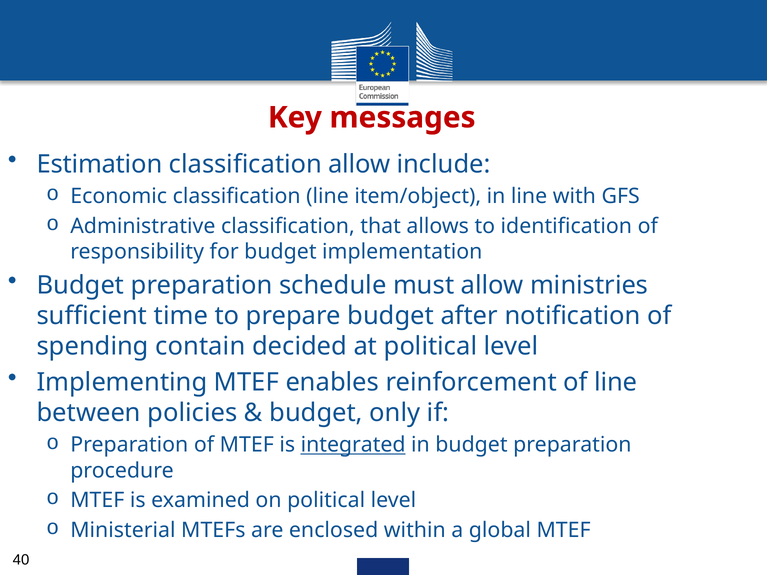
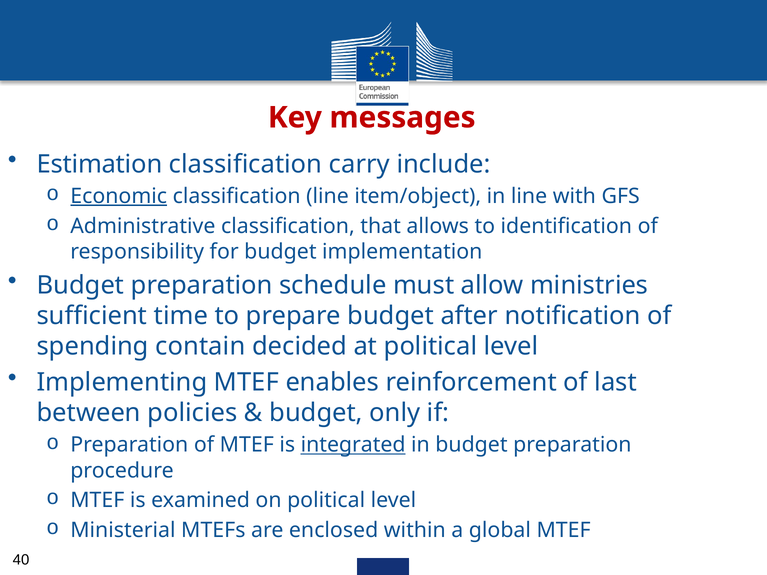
classification allow: allow -> carry
Economic underline: none -> present
of line: line -> last
